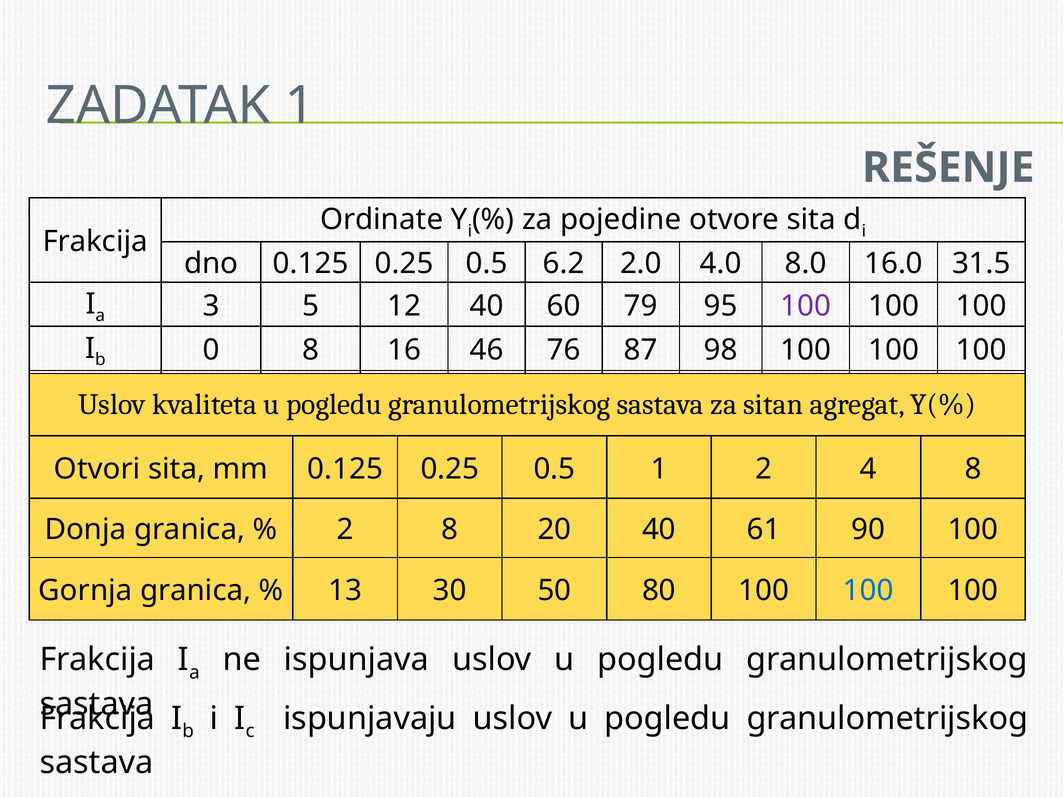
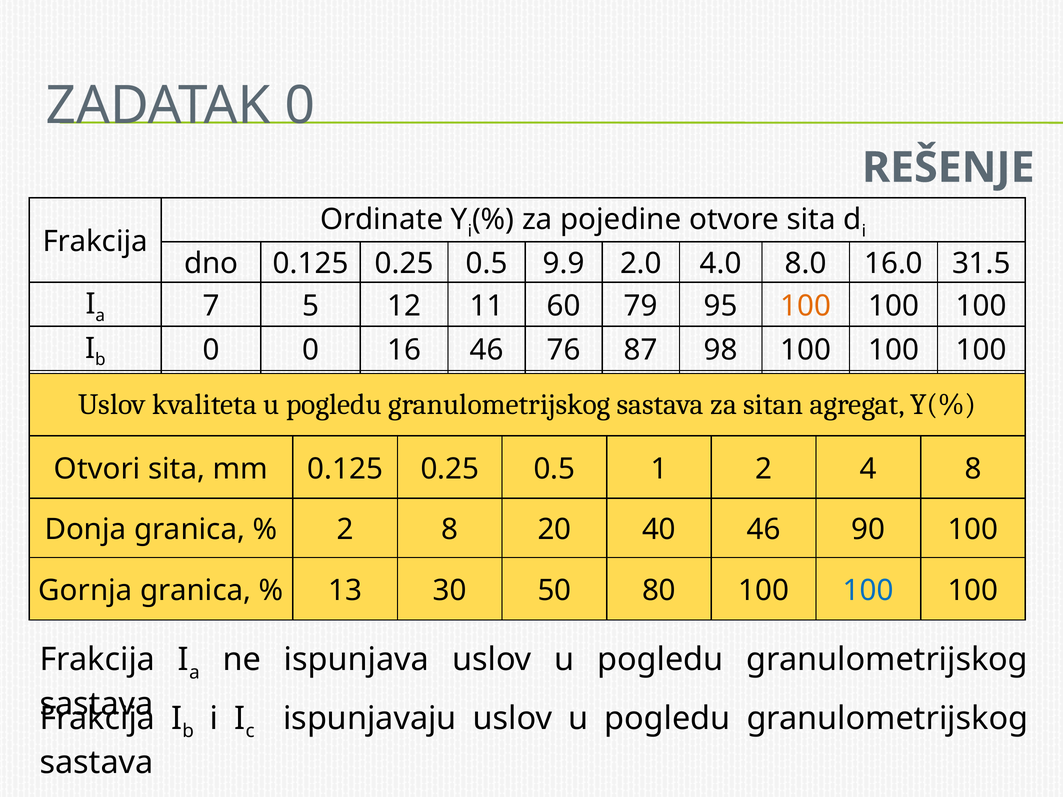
ZADATAK 1: 1 -> 0
6.2: 6.2 -> 9.9
3: 3 -> 7
12 40: 40 -> 11
100 at (806, 306) colour: purple -> orange
8 at (311, 350): 8 -> 0
61 at (764, 530): 61 -> 46
